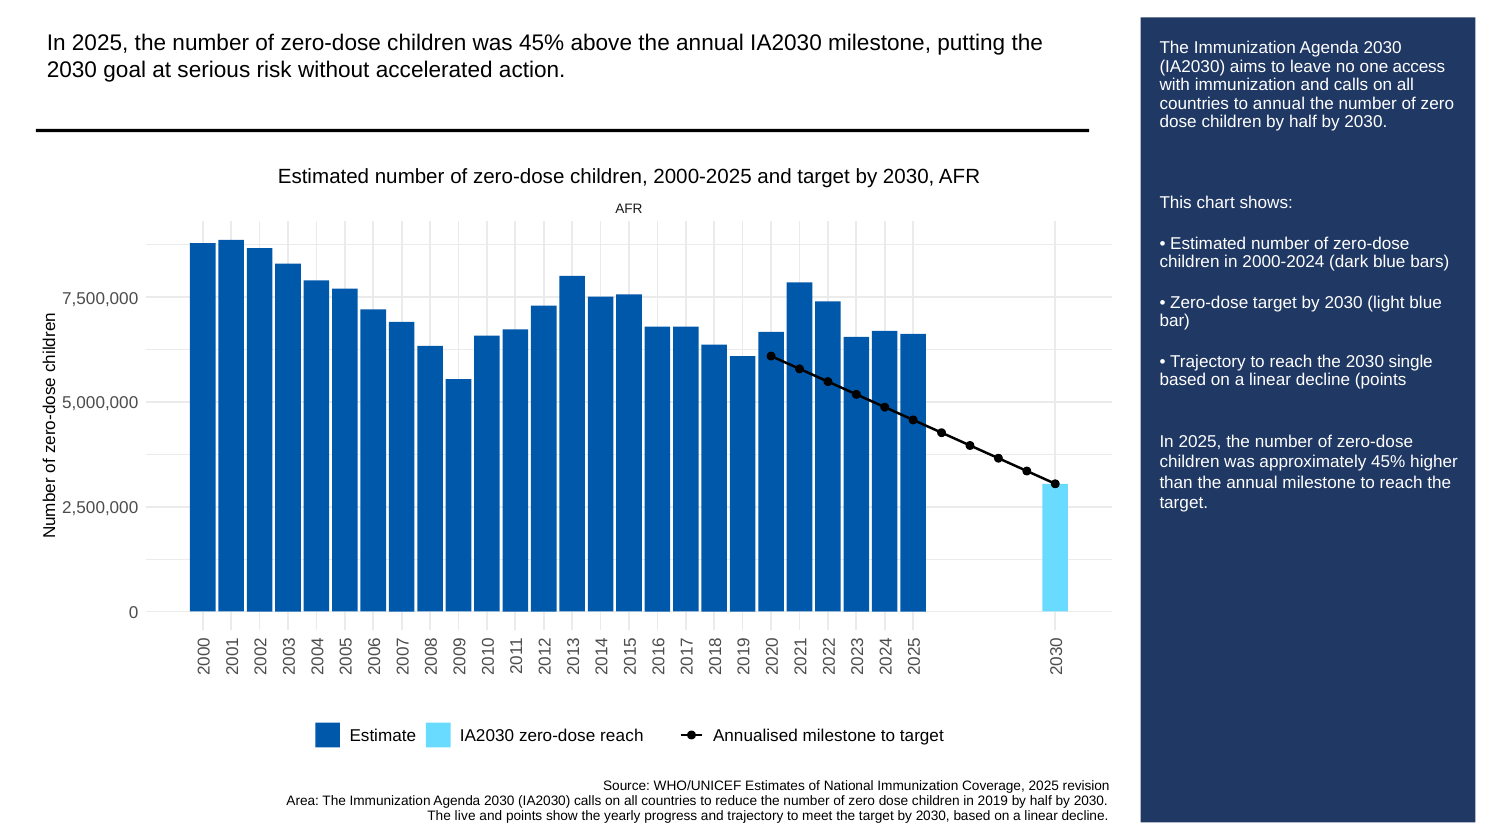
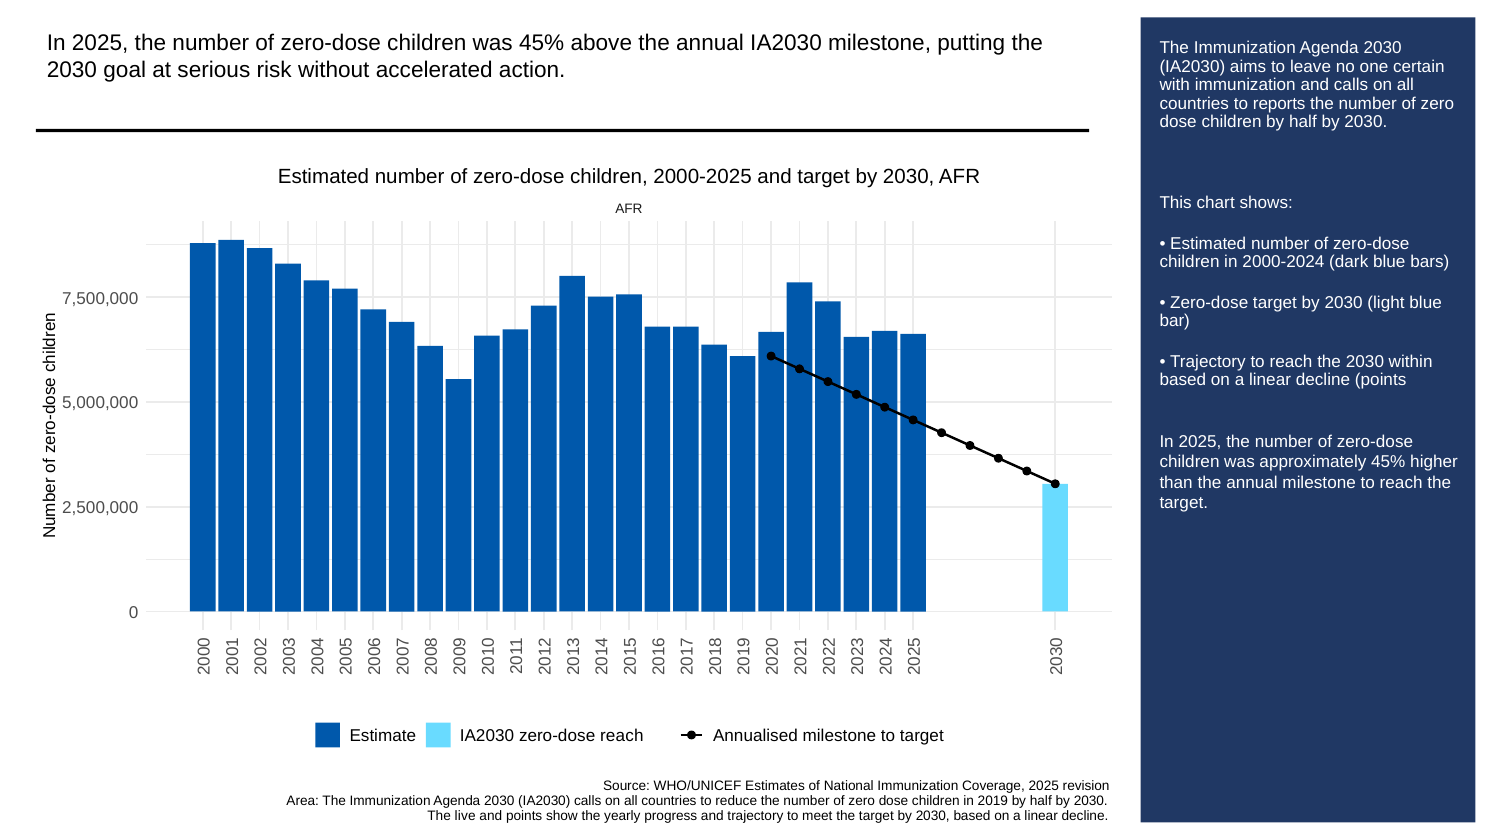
access: access -> certain
to annual: annual -> reports
single: single -> within
